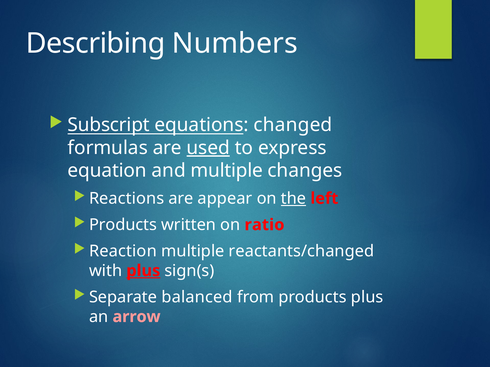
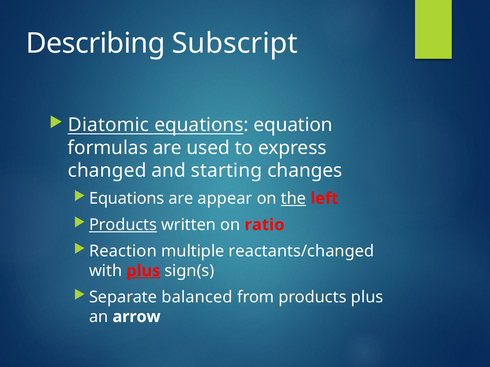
Numbers: Numbers -> Subscript
Subscript: Subscript -> Diatomic
changed: changed -> equation
used underline: present -> none
equation: equation -> changed
and multiple: multiple -> starting
Reactions at (127, 199): Reactions -> Equations
Products at (123, 225) underline: none -> present
arrow colour: pink -> white
